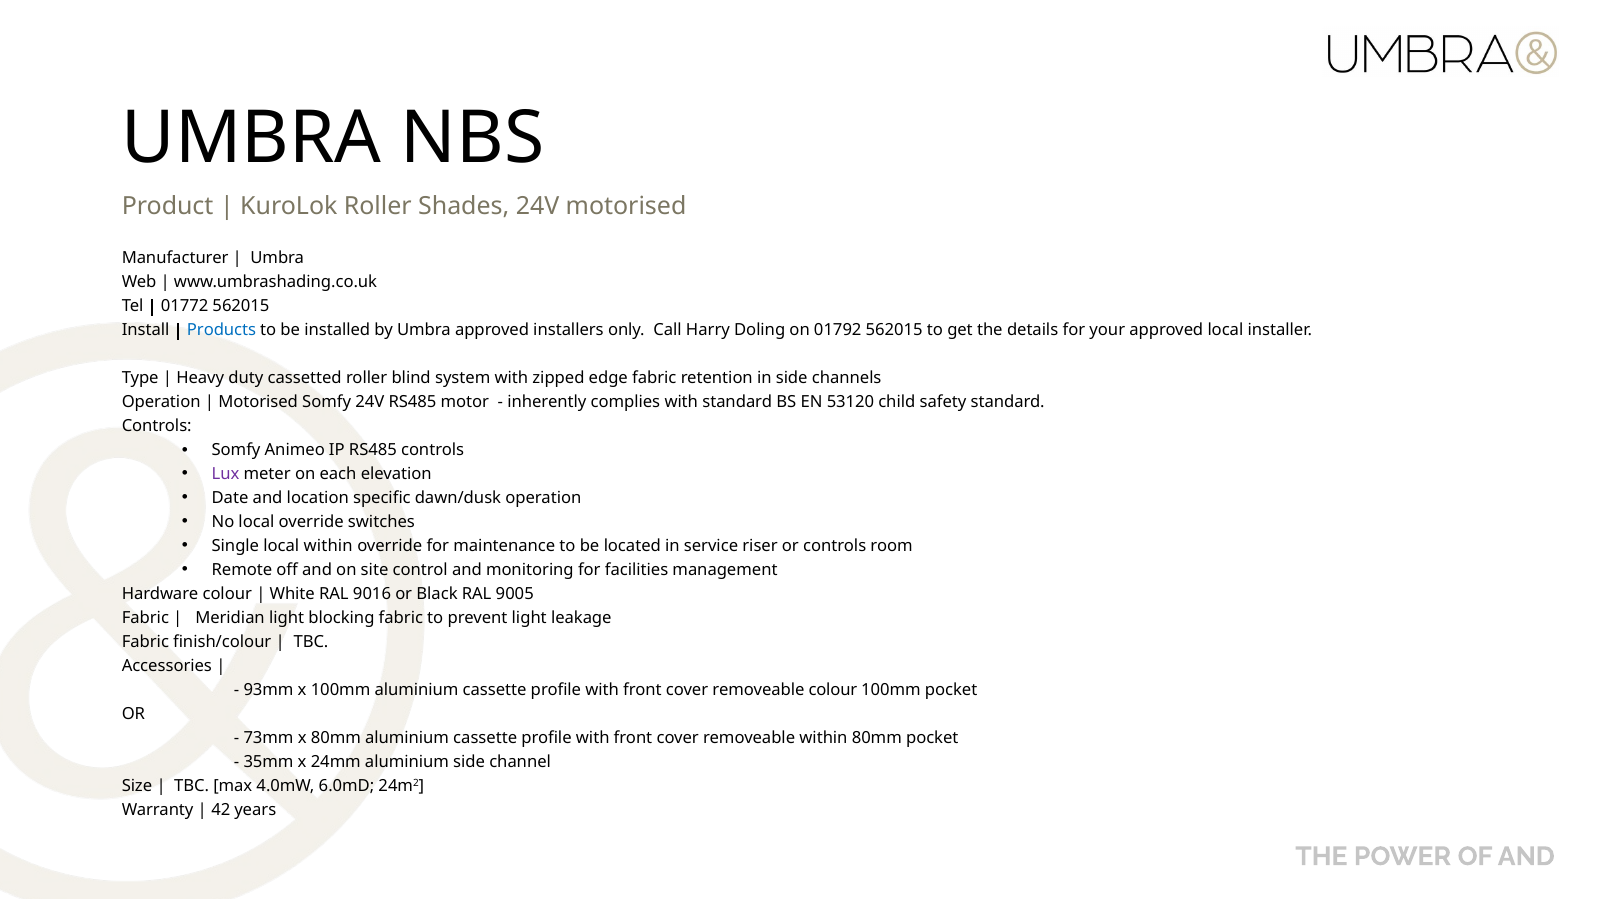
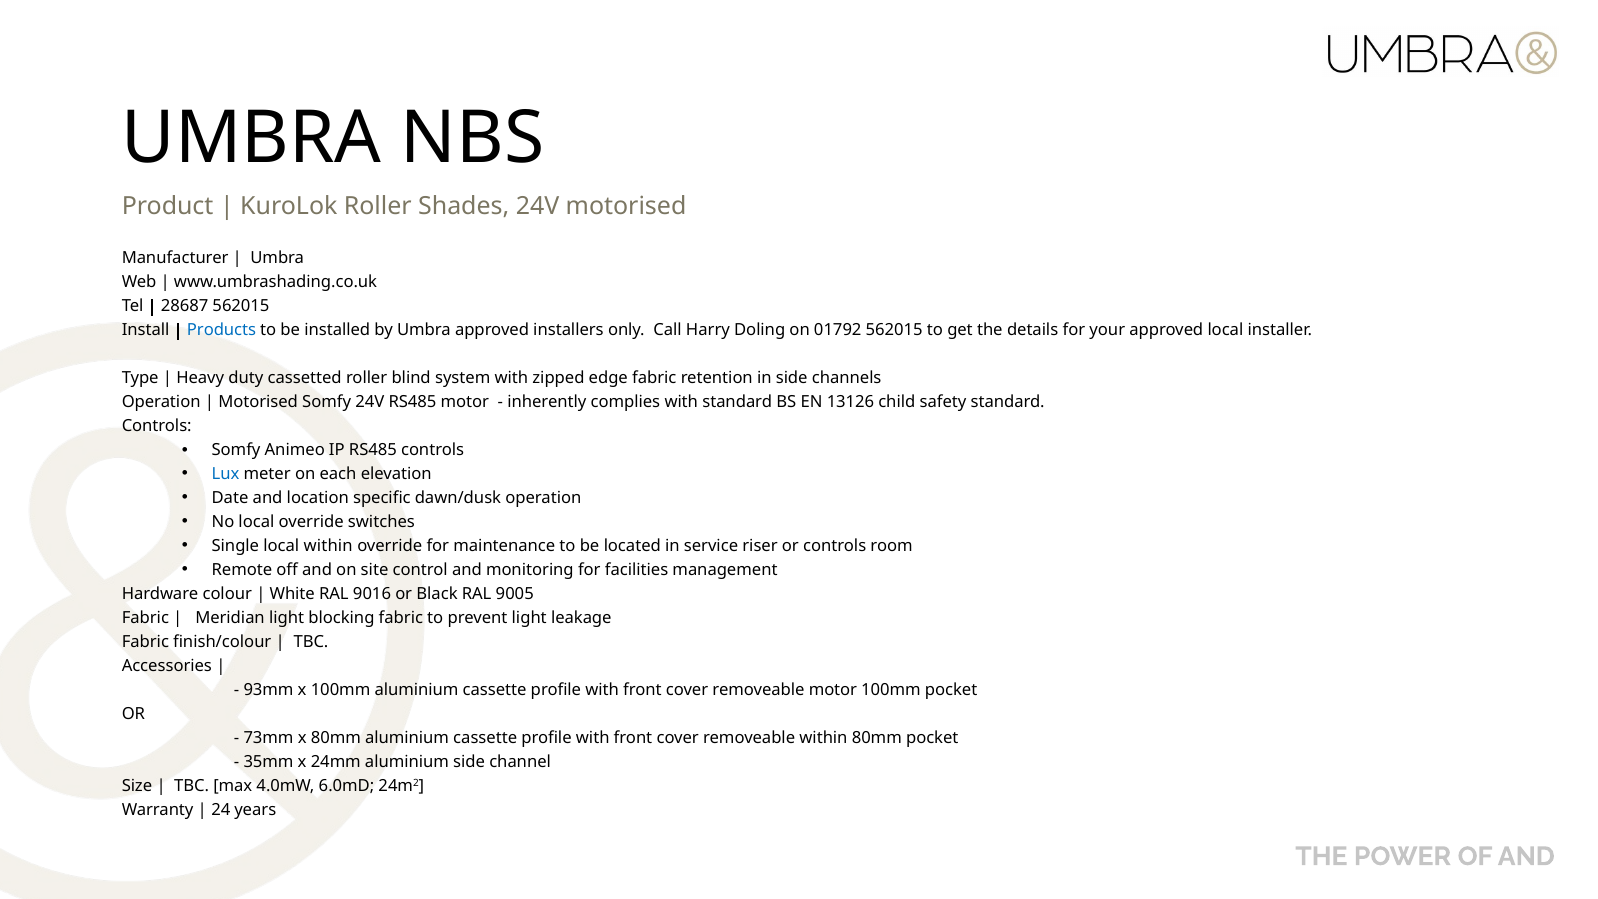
01772: 01772 -> 28687
53120: 53120 -> 13126
Lux colour: purple -> blue
removeable colour: colour -> motor
42: 42 -> 24
